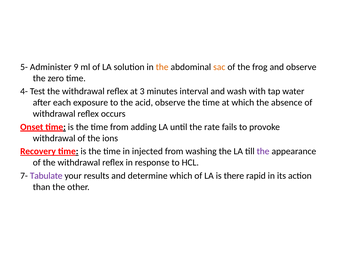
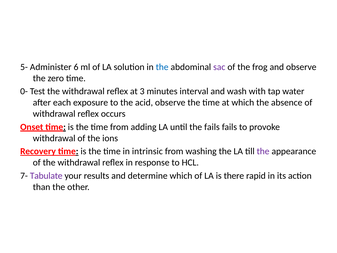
9: 9 -> 6
the at (162, 67) colour: orange -> blue
sac colour: orange -> purple
4-: 4- -> 0-
the rate: rate -> fails
injected: injected -> intrinsic
